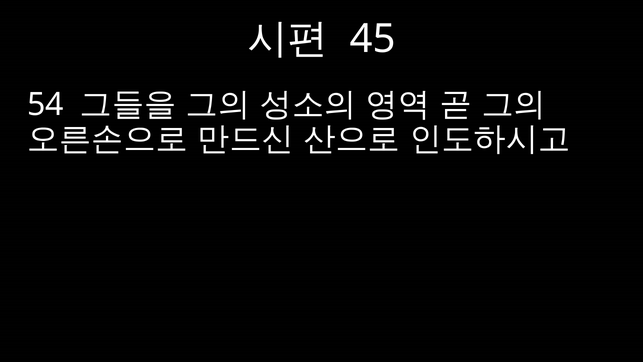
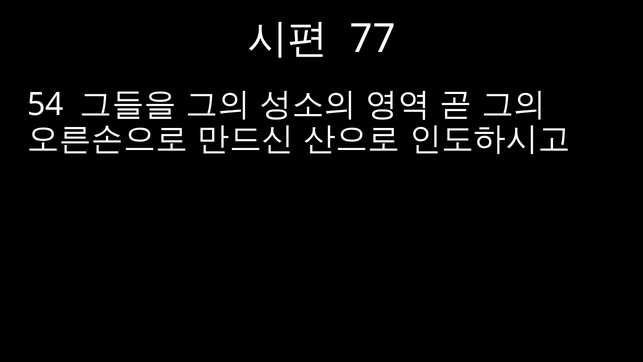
45: 45 -> 77
